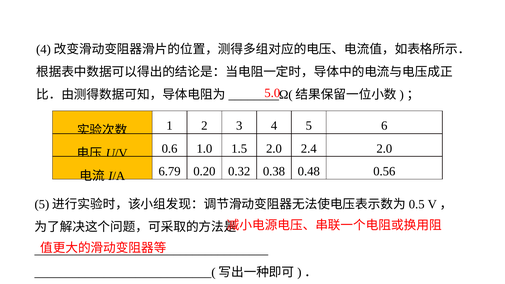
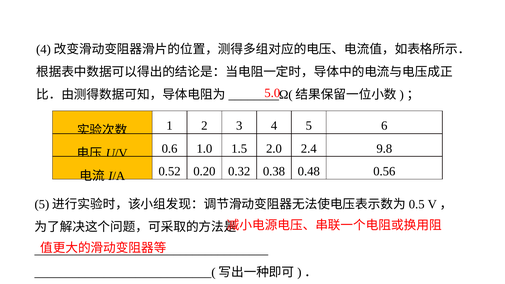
2.4 2.0: 2.0 -> 9.8
6.79: 6.79 -> 0.52
